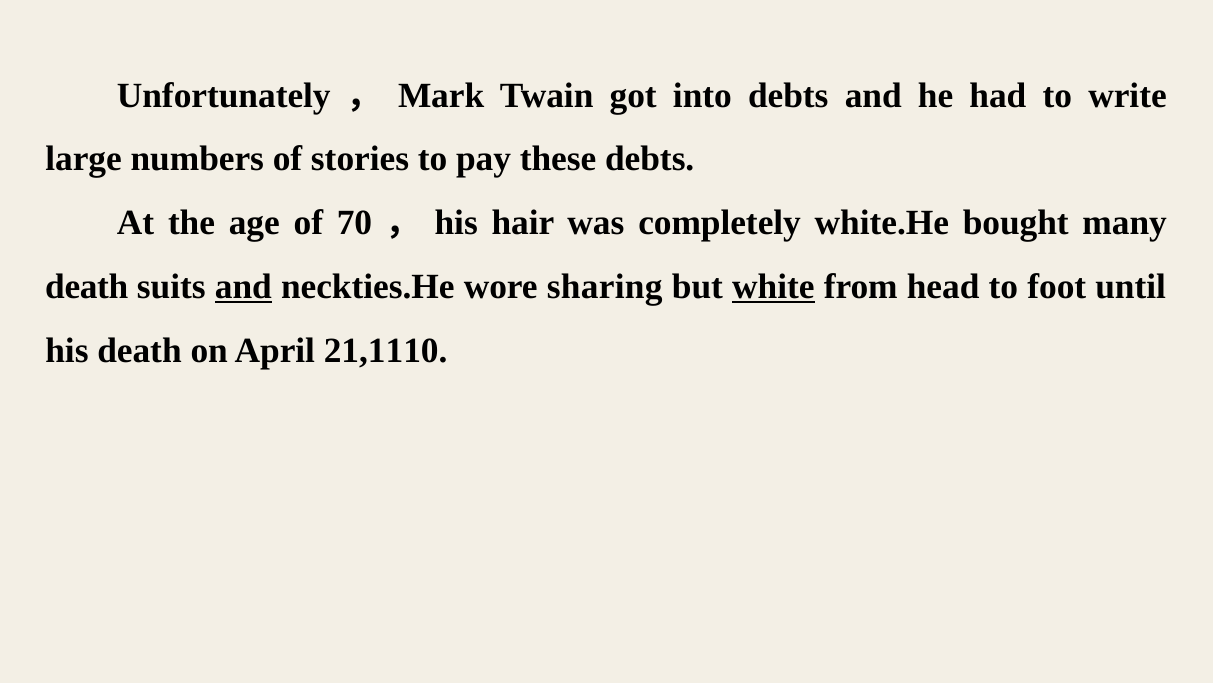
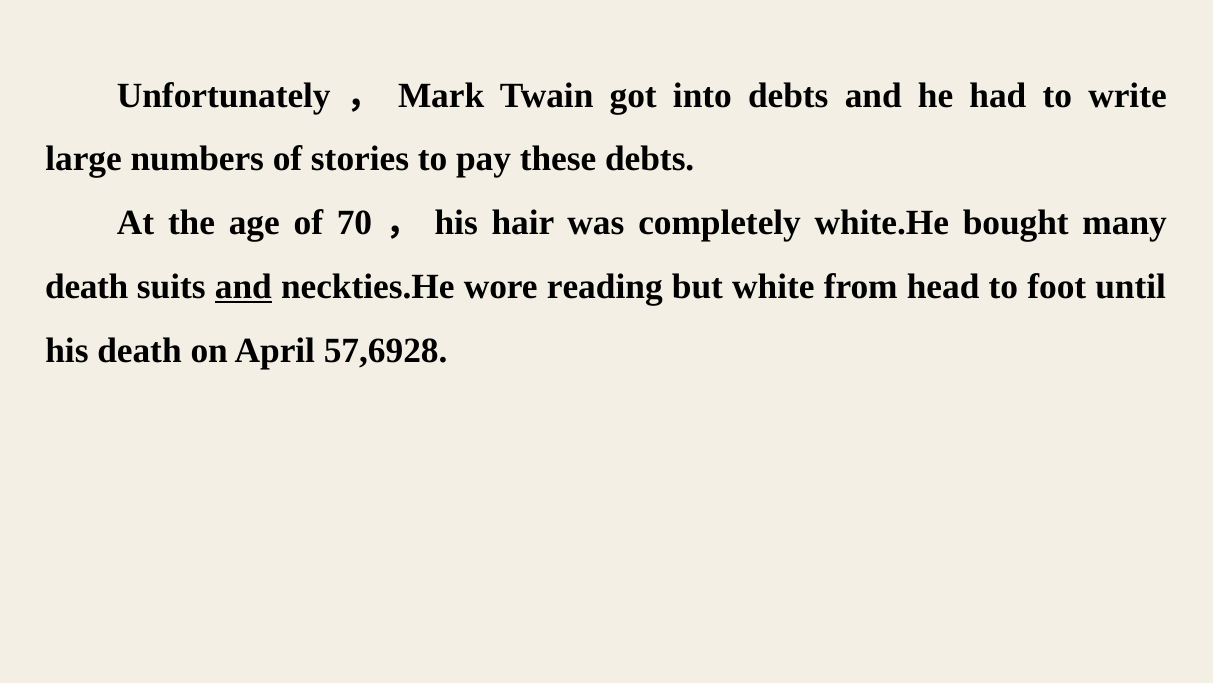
sharing: sharing -> reading
white underline: present -> none
21,1110: 21,1110 -> 57,6928
